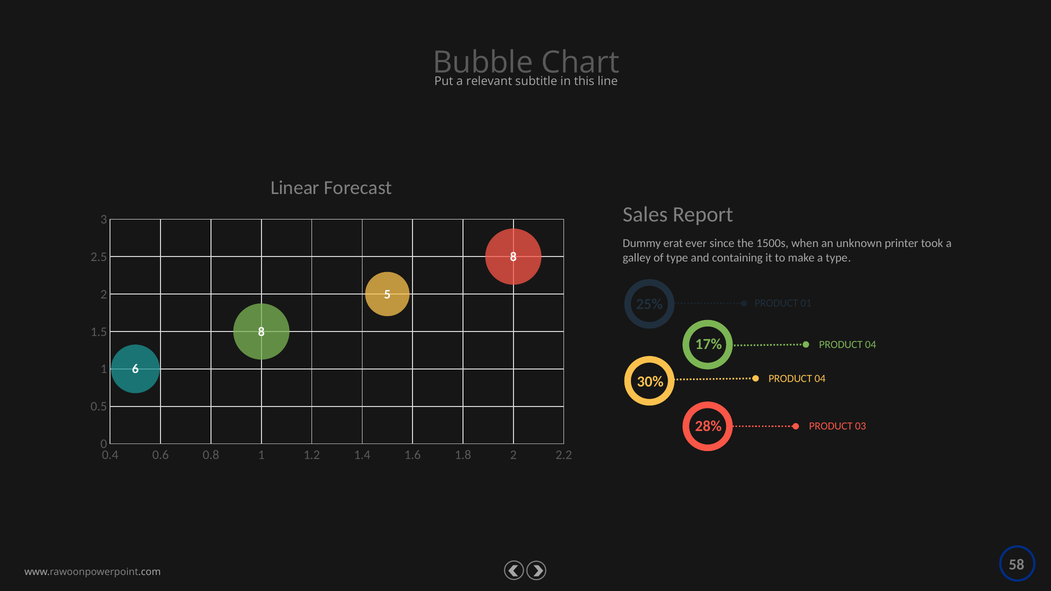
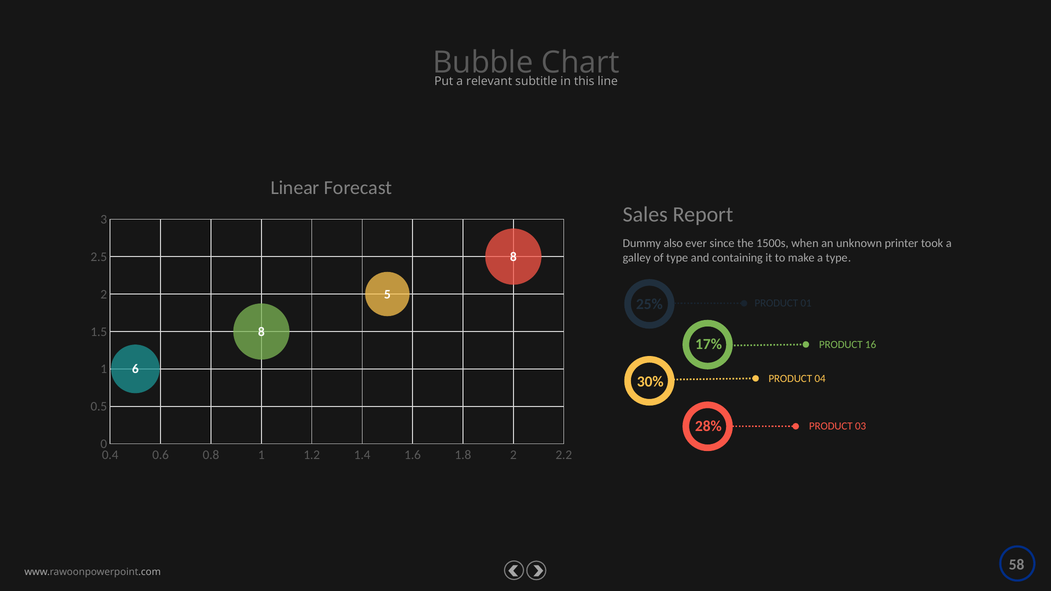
erat: erat -> also
04 at (871, 345): 04 -> 16
